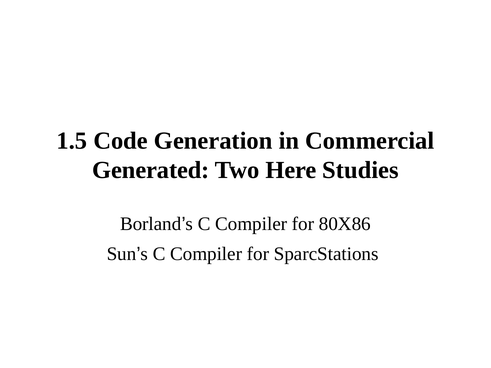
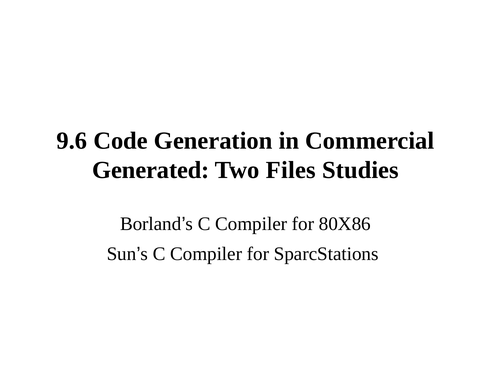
1.5: 1.5 -> 9.6
Here: Here -> Files
